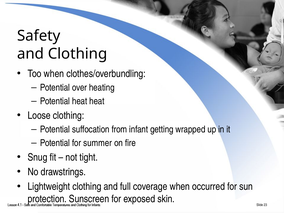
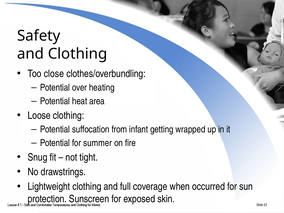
Too when: when -> close
heat heat: heat -> area
